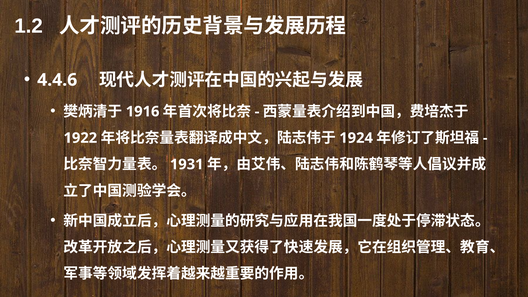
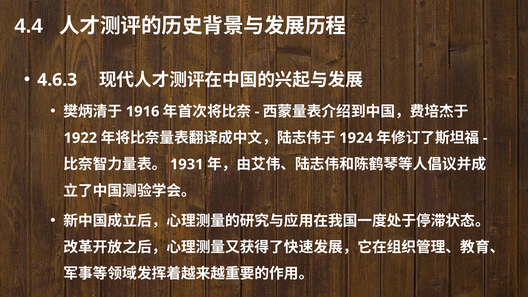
1.2: 1.2 -> 4.4
4.4.6: 4.4.6 -> 4.6.3
